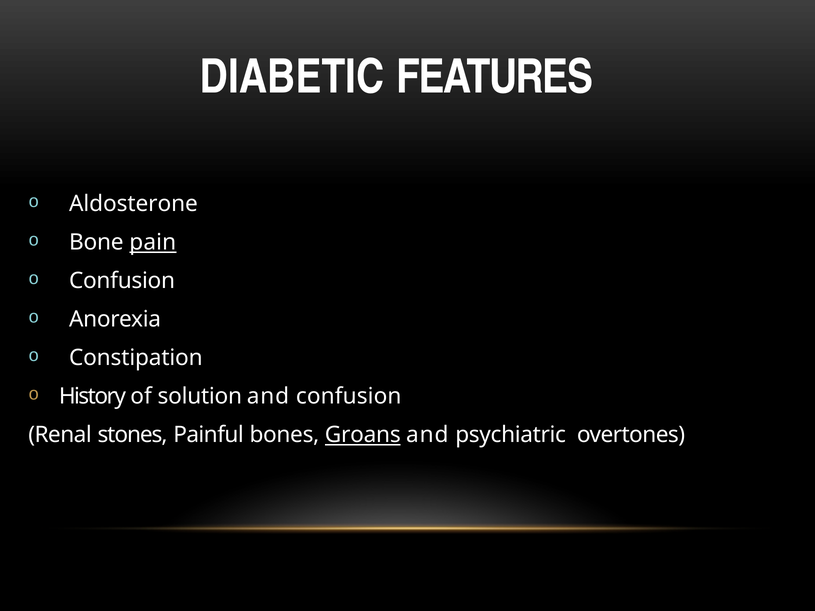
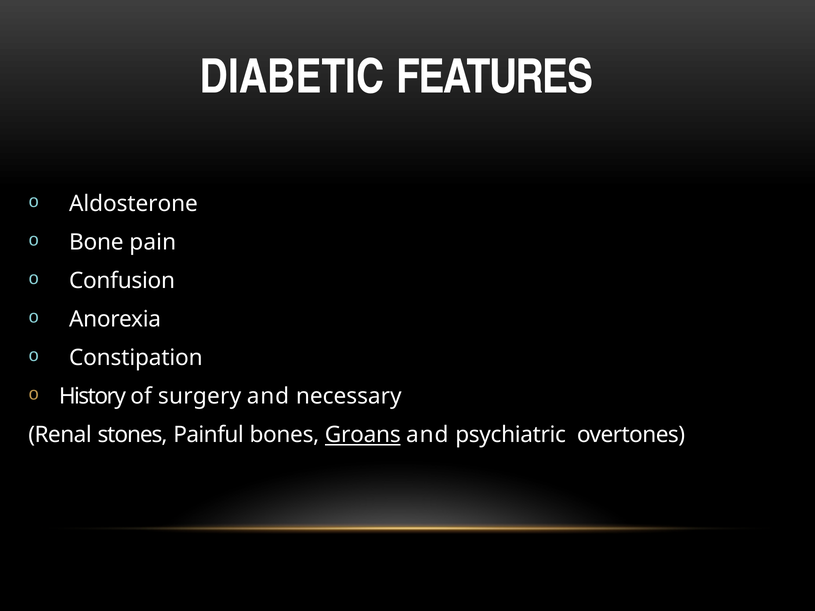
pain underline: present -> none
solution: solution -> surgery
and confusion: confusion -> necessary
